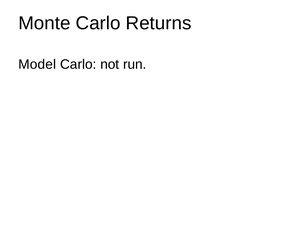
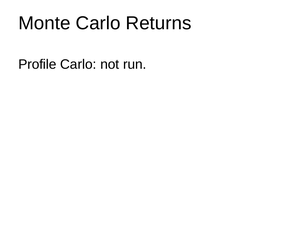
Model: Model -> Profile
